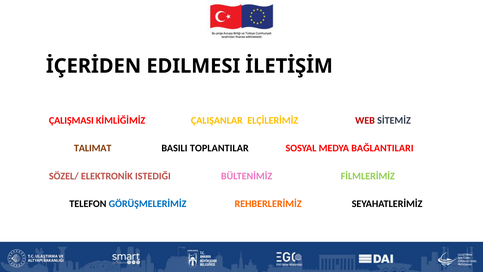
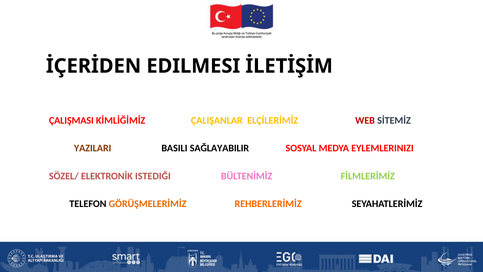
TALIMAT: TALIMAT -> YAZILARI
TOPLANTILAR: TOPLANTILAR -> SAĞLAYABILIR
BAĞLANTILARI: BAĞLANTILARI -> EYLEMLERINIZI
GÖRÜŞMELERİMİZ colour: blue -> orange
